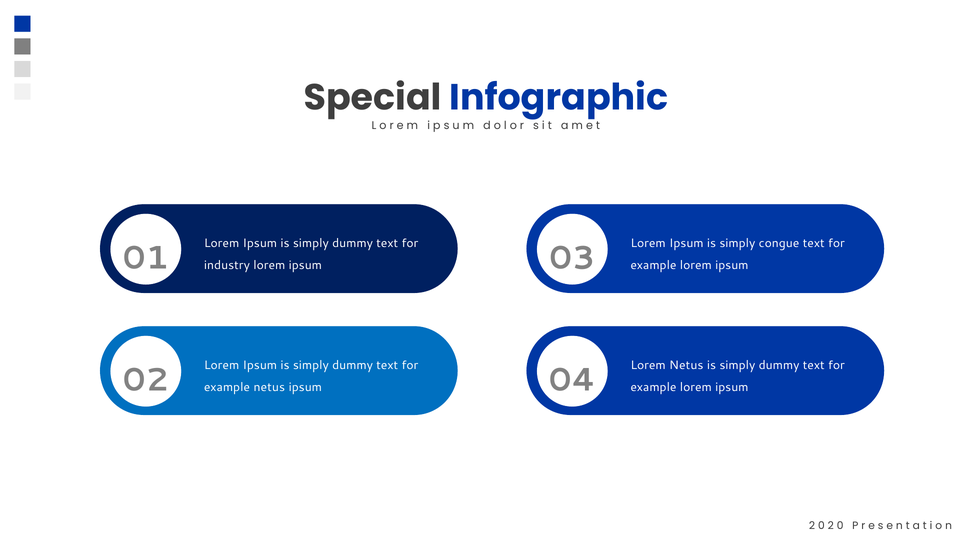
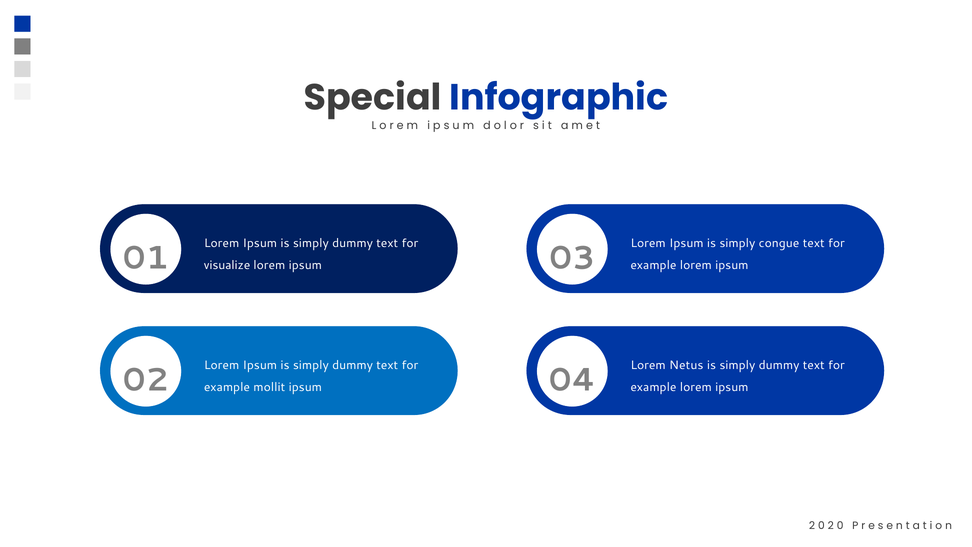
industry: industry -> visualize
example netus: netus -> mollit
